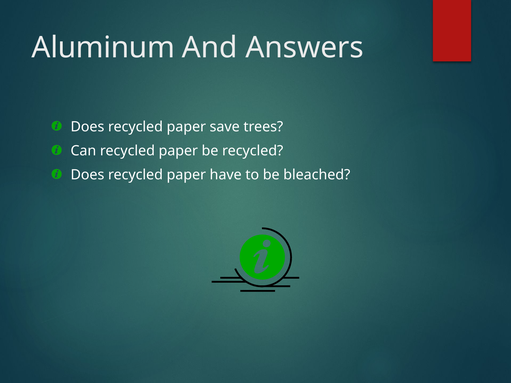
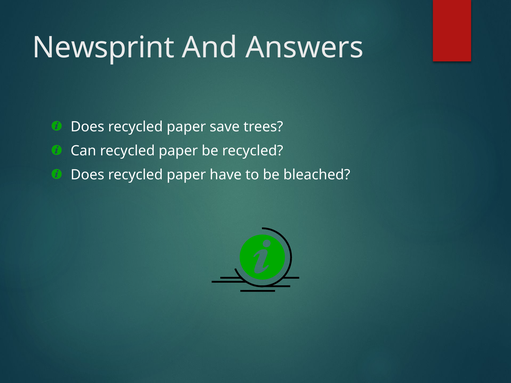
Aluminum: Aluminum -> Newsprint
